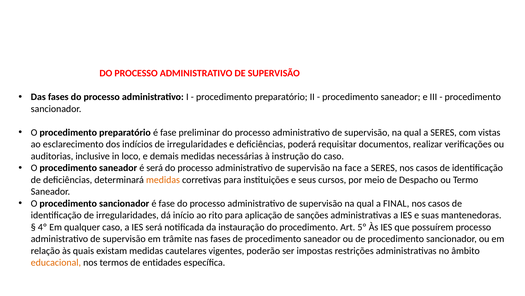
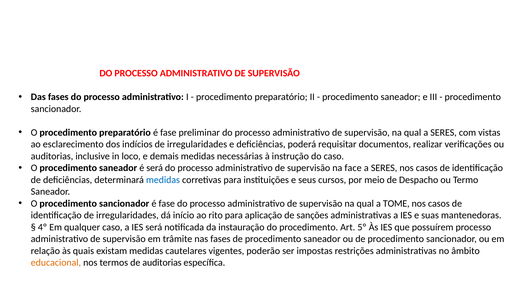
medidas at (163, 179) colour: orange -> blue
FINAL: FINAL -> TOME
de entidades: entidades -> auditorias
